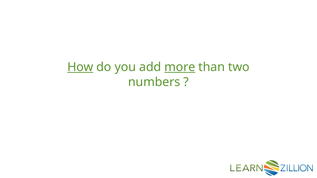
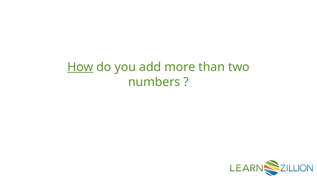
more underline: present -> none
